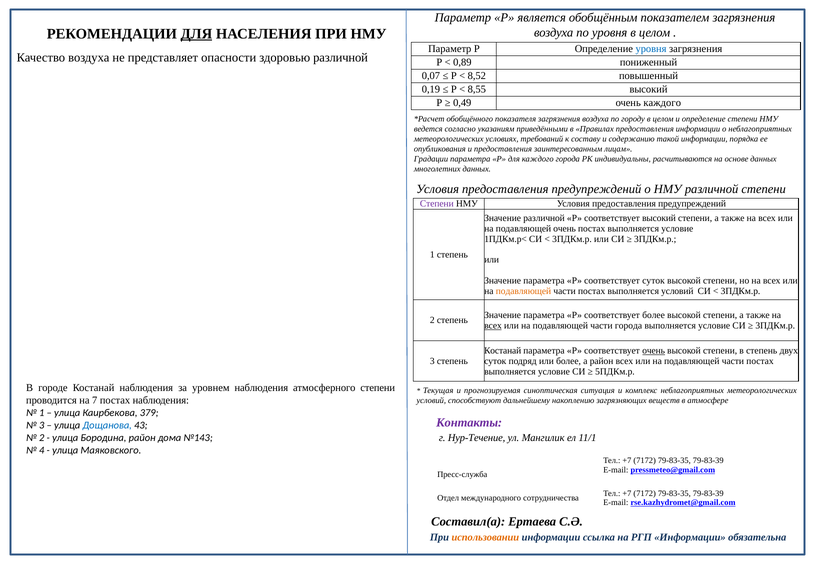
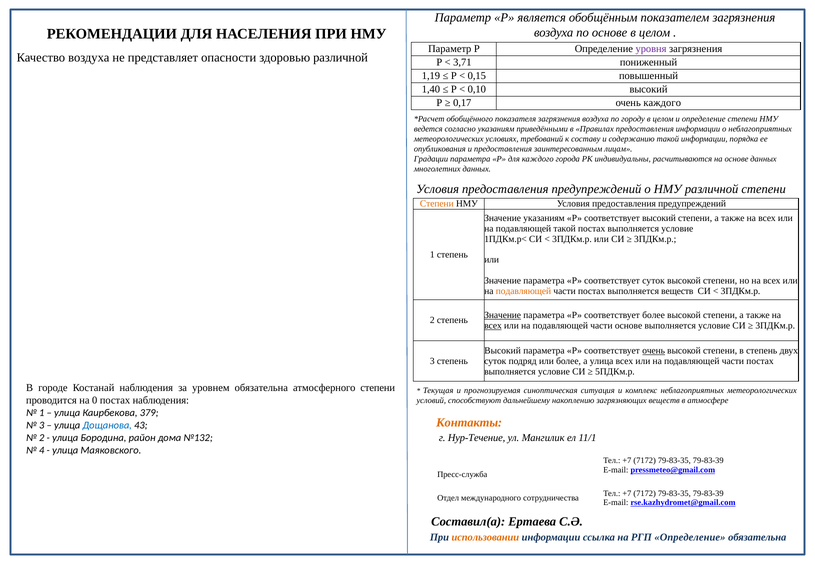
по уровня: уровня -> основе
ДЛЯ at (196, 34) underline: present -> none
уровня at (651, 49) colour: blue -> purple
0,89: 0,89 -> 3,71
0,07: 0,07 -> 1,19
8,52: 8,52 -> 0,15
0,19: 0,19 -> 1,40
8,55: 8,55 -> 0,10
0,49: 0,49 -> 0,17
Степени at (437, 204) colour: purple -> orange
Значение различной: различной -> указаниям
подавляющей очень: очень -> такой
выполняется условий: условий -> веществ
Значение at (503, 315) underline: none -> present
части города: города -> основе
Костанай at (503, 351): Костанай -> Высокий
а район: район -> улица
уровнем наблюдения: наблюдения -> обязательна
7: 7 -> 0
Контакты colour: purple -> orange
№143: №143 -> №132
РГП Информации: Информации -> Определение
